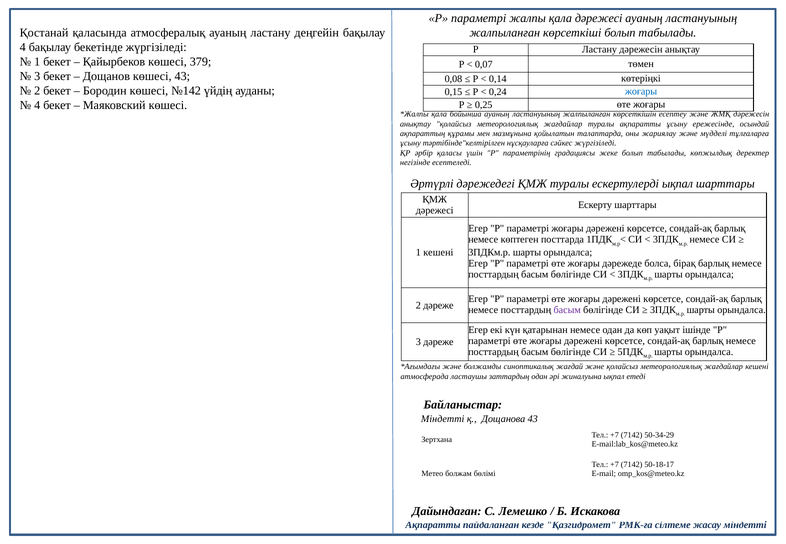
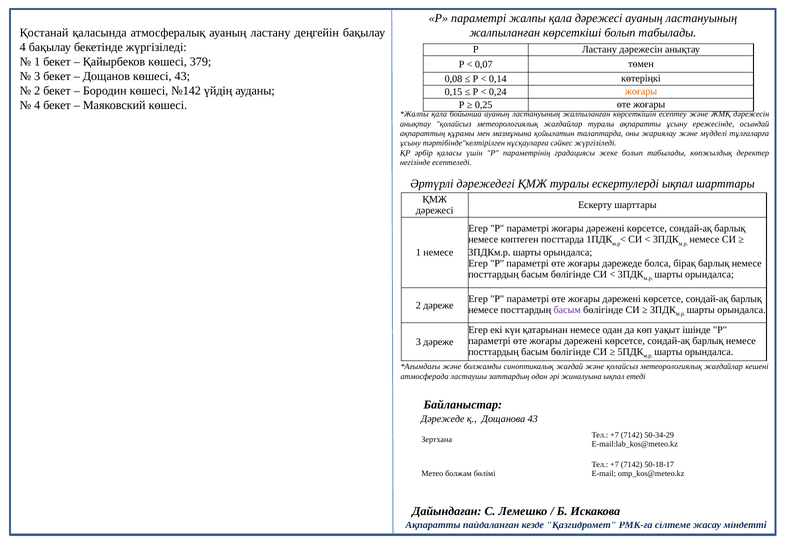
жоғары at (641, 92) colour: blue -> orange
1 кешені: кешені -> немесе
Міндетті at (443, 419): Міндетті -> Дәрежеде
